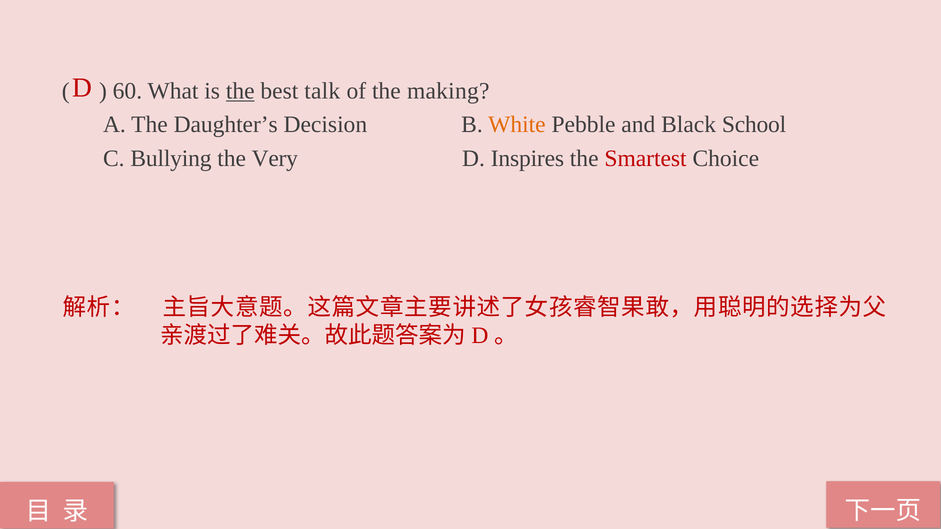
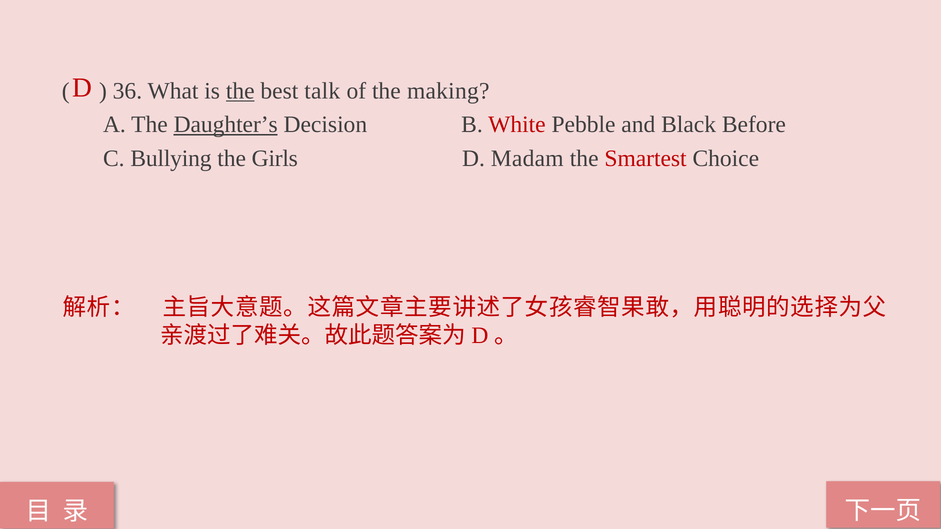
60: 60 -> 36
Daughter’s underline: none -> present
White colour: orange -> red
School: School -> Before
Very: Very -> Girls
Inspires: Inspires -> Madam
